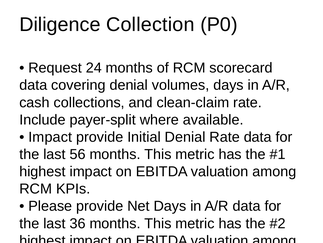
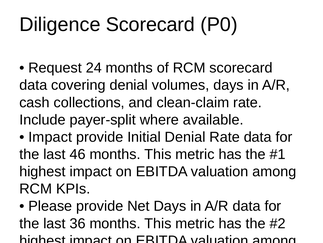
Diligence Collection: Collection -> Scorecard
56: 56 -> 46
